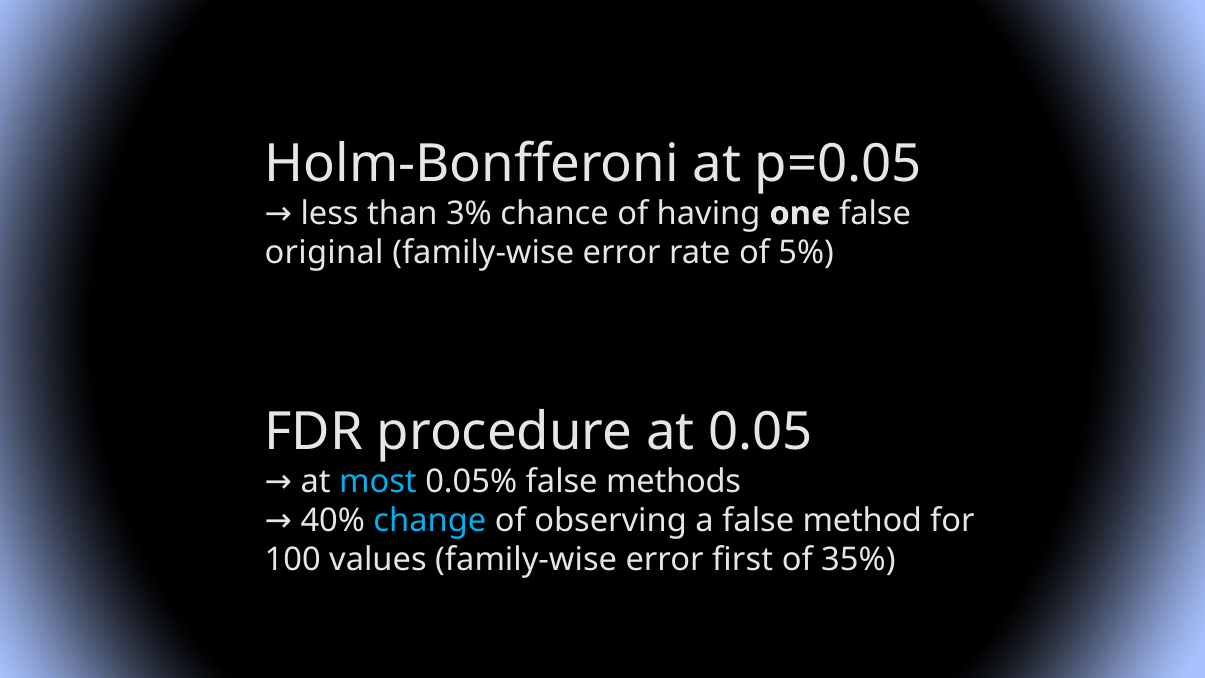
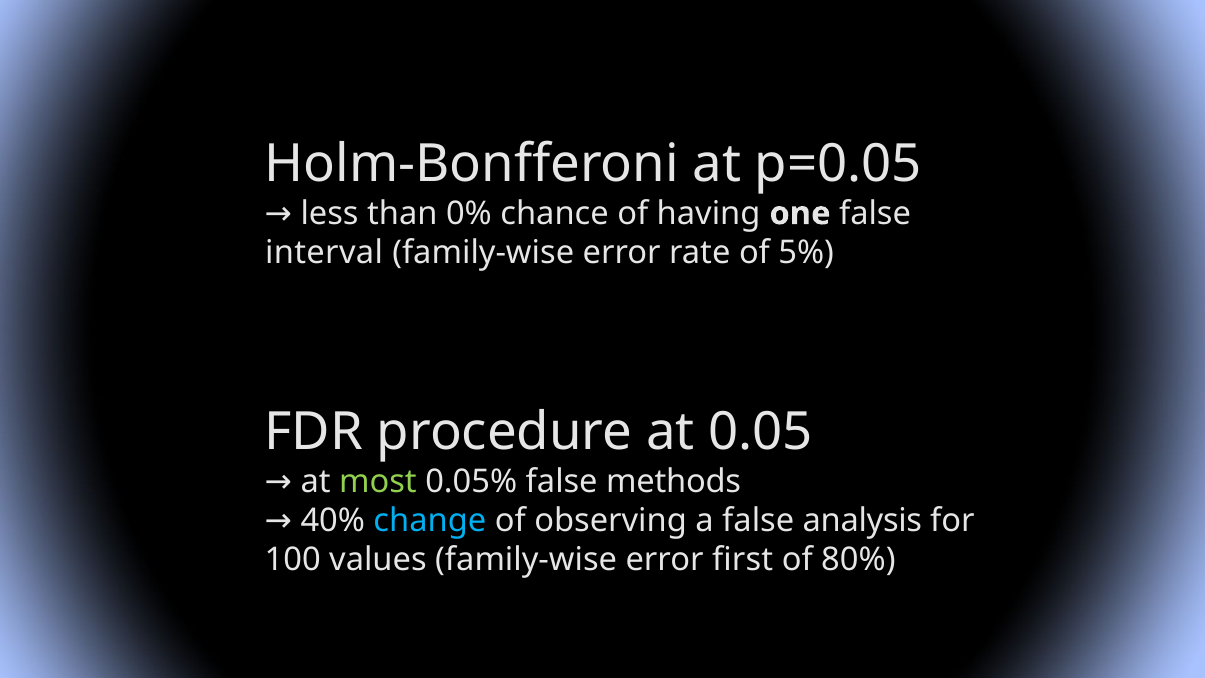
3%: 3% -> 0%
original: original -> interval
most colour: light blue -> light green
method: method -> analysis
35%: 35% -> 80%
